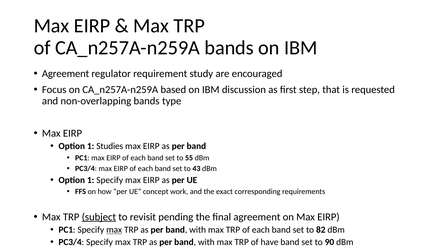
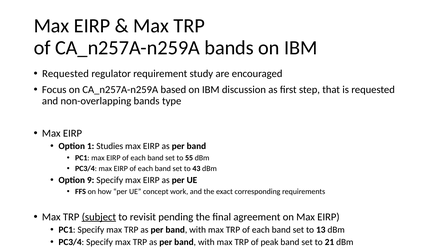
Agreement at (66, 73): Agreement -> Requested
1 at (91, 180): 1 -> 9
max at (114, 230) underline: present -> none
82: 82 -> 13
have: have -> peak
90: 90 -> 21
